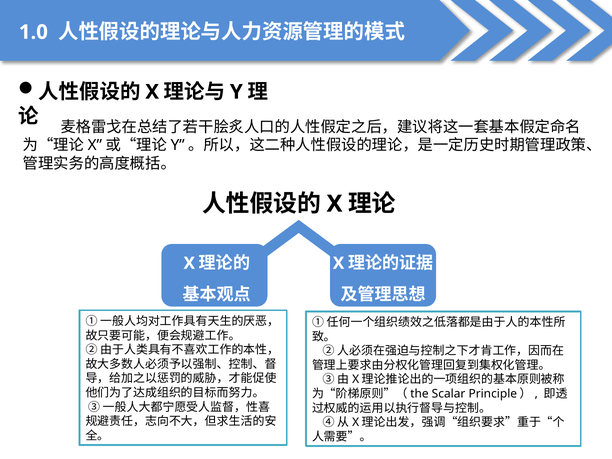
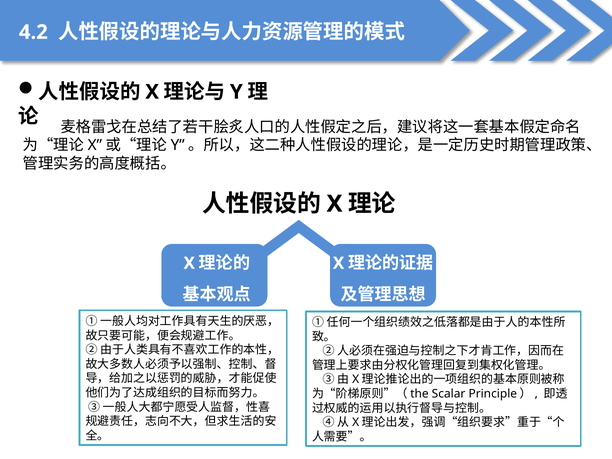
1.0: 1.0 -> 4.2
